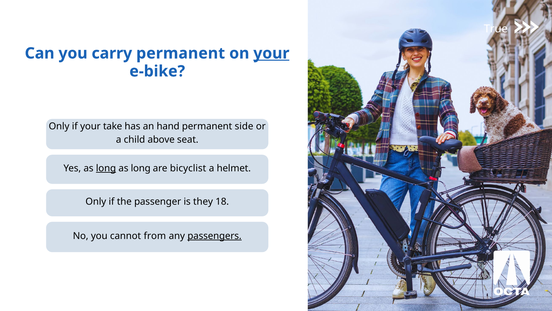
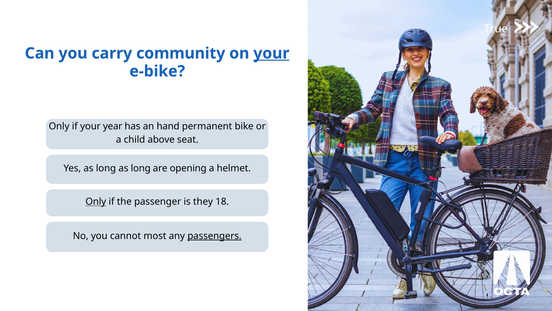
carry permanent: permanent -> community
take: take -> year
side: side -> bike
long at (106, 168) underline: present -> none
bicyclist: bicyclist -> opening
Only at (96, 201) underline: none -> present
from: from -> most
